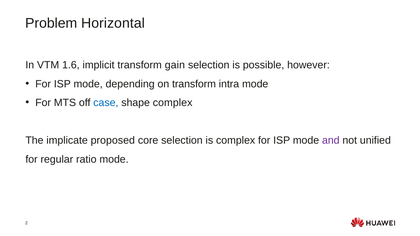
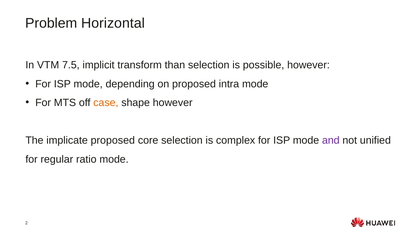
1.6: 1.6 -> 7.5
gain: gain -> than
on transform: transform -> proposed
case colour: blue -> orange
shape complex: complex -> however
